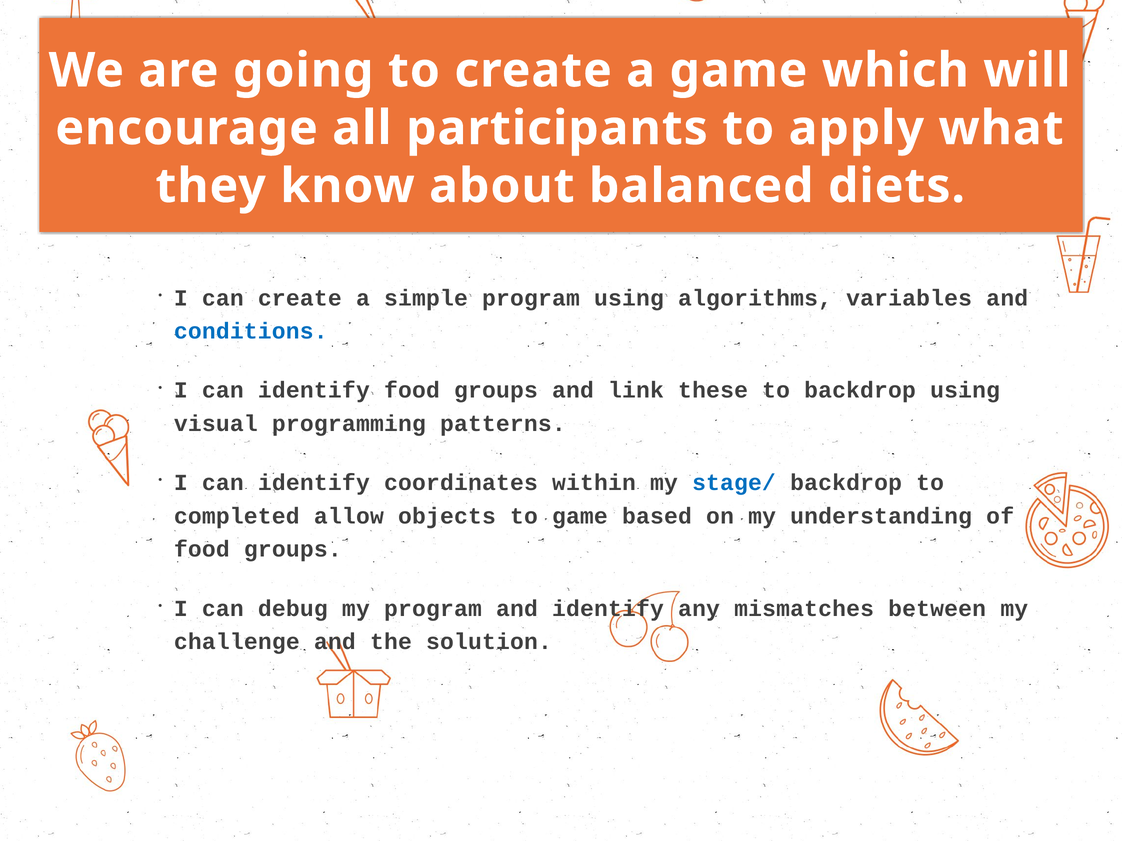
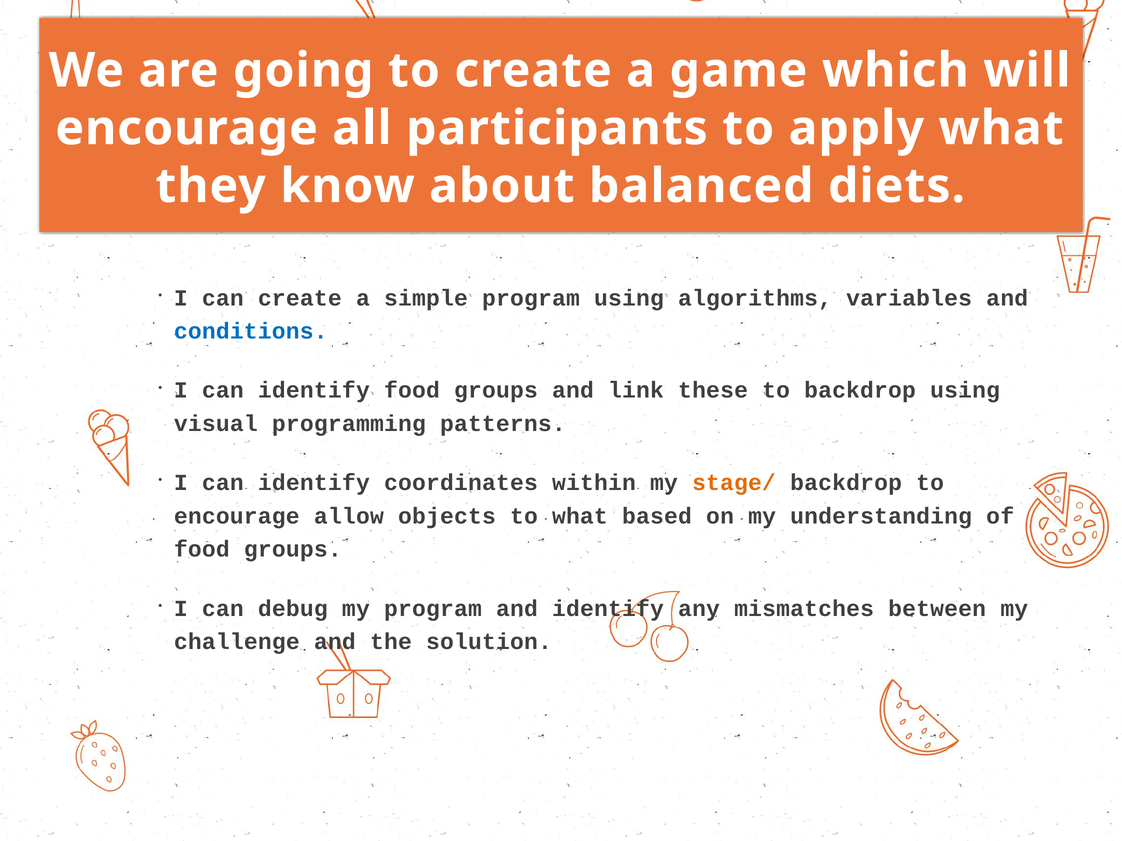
stage/ colour: blue -> orange
completed at (237, 516): completed -> encourage
to game: game -> what
